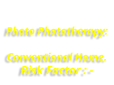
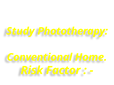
Photo: Photo -> Study
